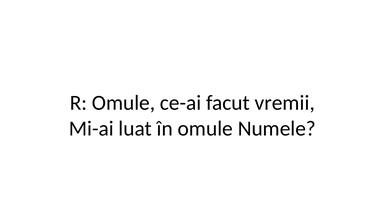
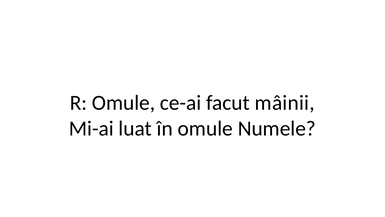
vremii: vremii -> mâinii
